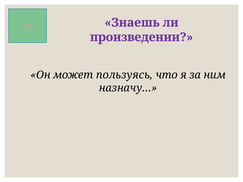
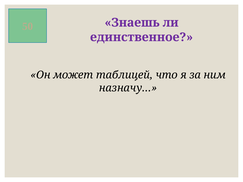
произведении: произведении -> единственное
пользуясь: пользуясь -> таблицей
